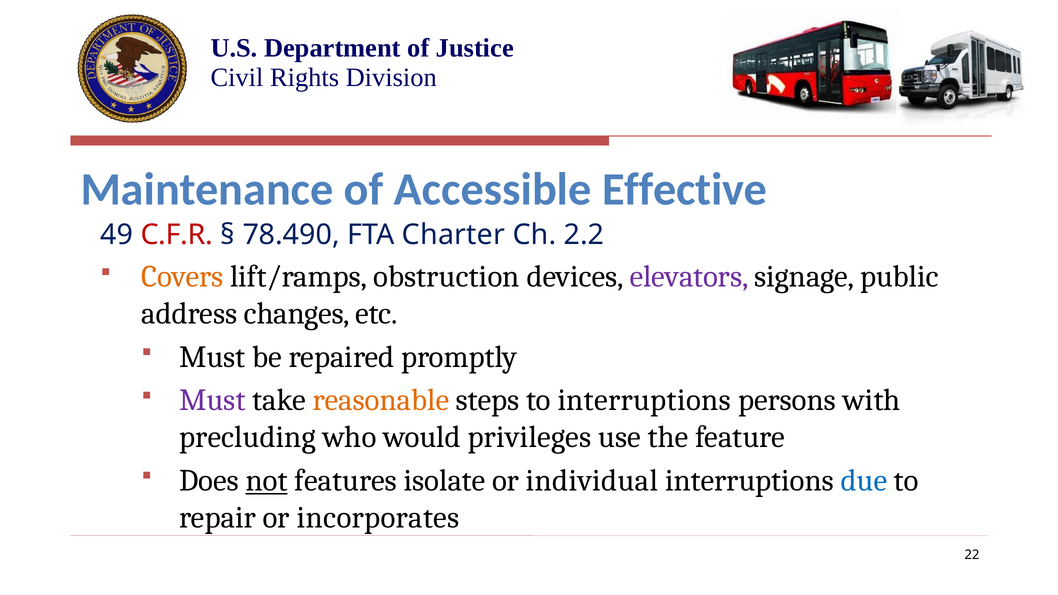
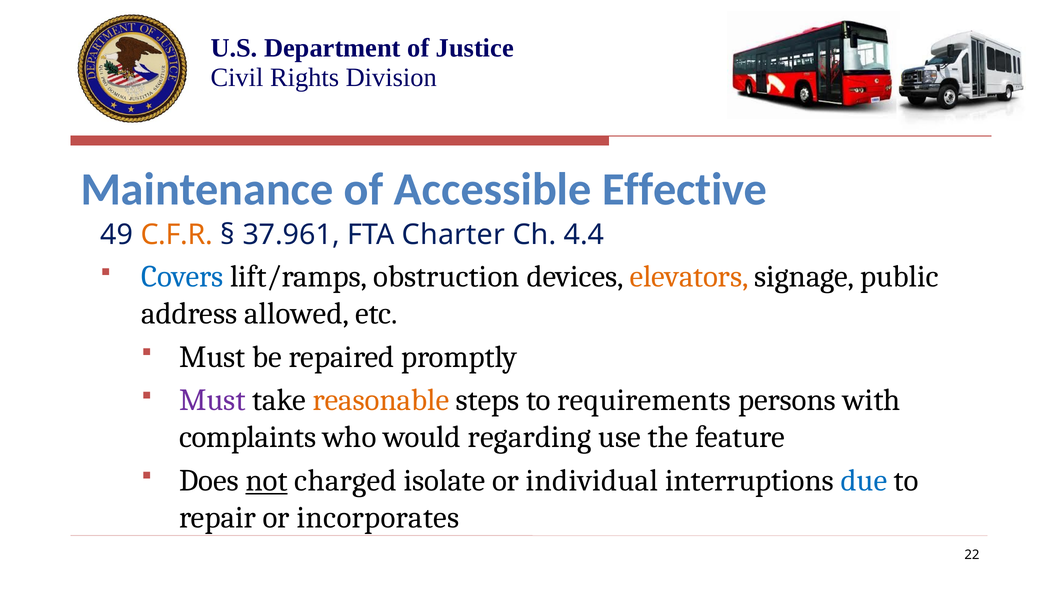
C.F.R colour: red -> orange
78.490: 78.490 -> 37.961
2.2: 2.2 -> 4.4
Covers colour: orange -> blue
elevators colour: purple -> orange
changes: changes -> allowed
to interruptions: interruptions -> requirements
precluding: precluding -> complaints
privileges: privileges -> regarding
features: features -> charged
